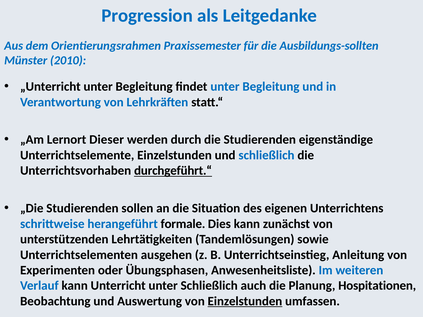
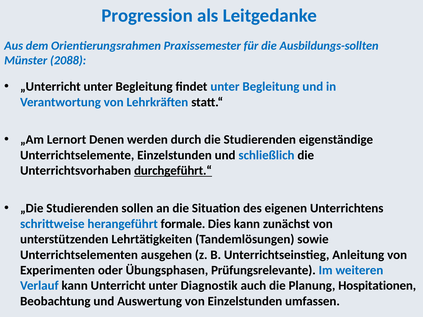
2010: 2010 -> 2088
Dieser: Dieser -> Denen
Anwesenheitsliste: Anwesenheitsliste -> Prüfungsrelevante
unter Schließlich: Schließlich -> Diagnostik
Einzelstunden at (245, 301) underline: present -> none
